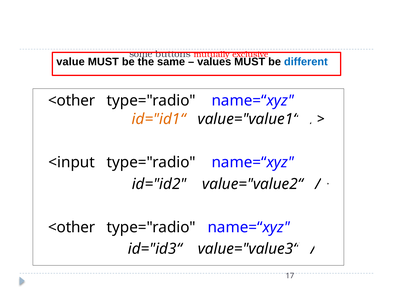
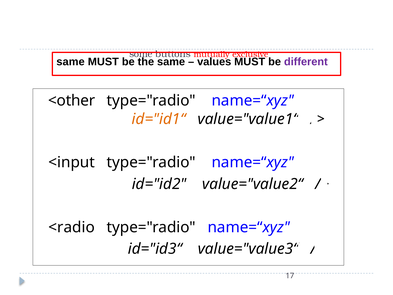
value at (71, 62): value -> same
different colour: blue -> purple
<other at (72, 227): <other -> <radio
